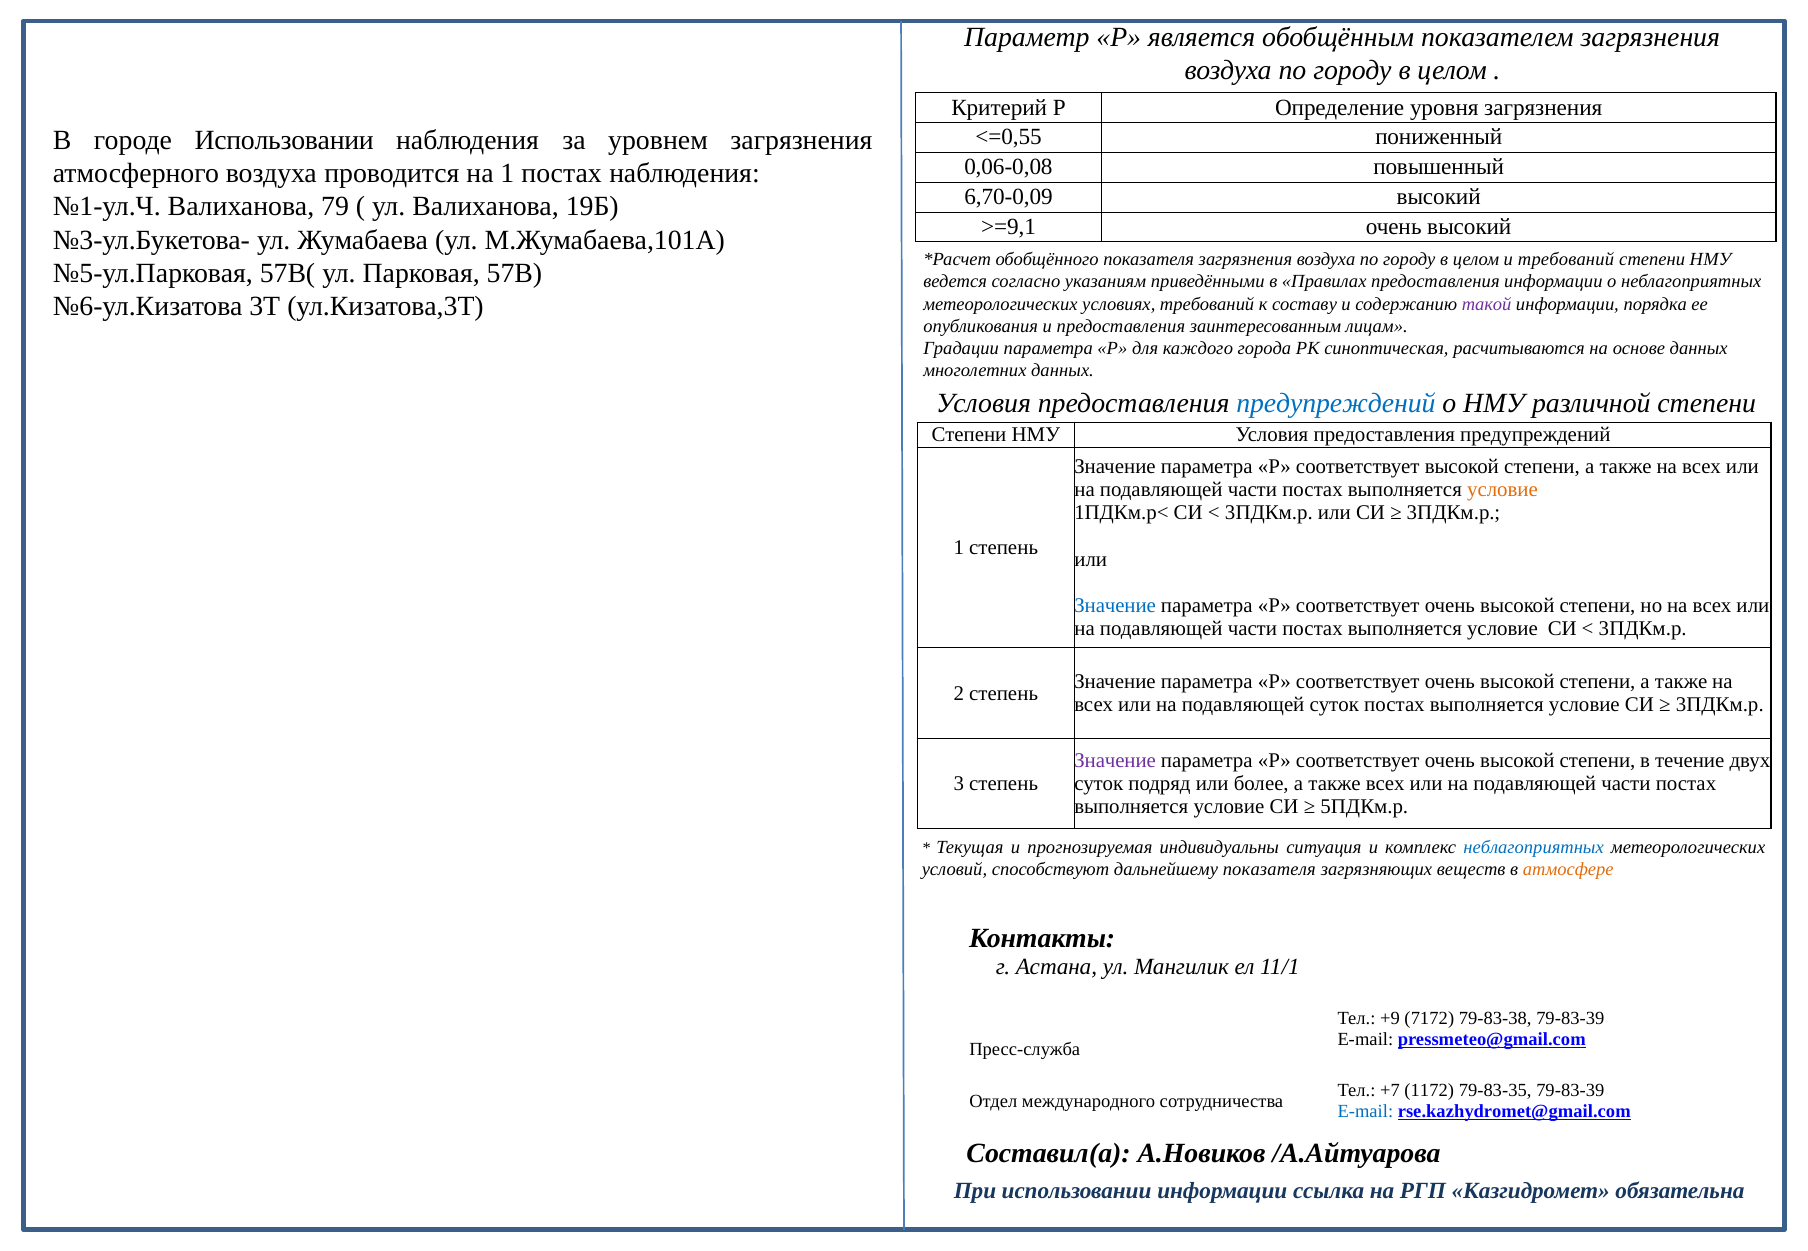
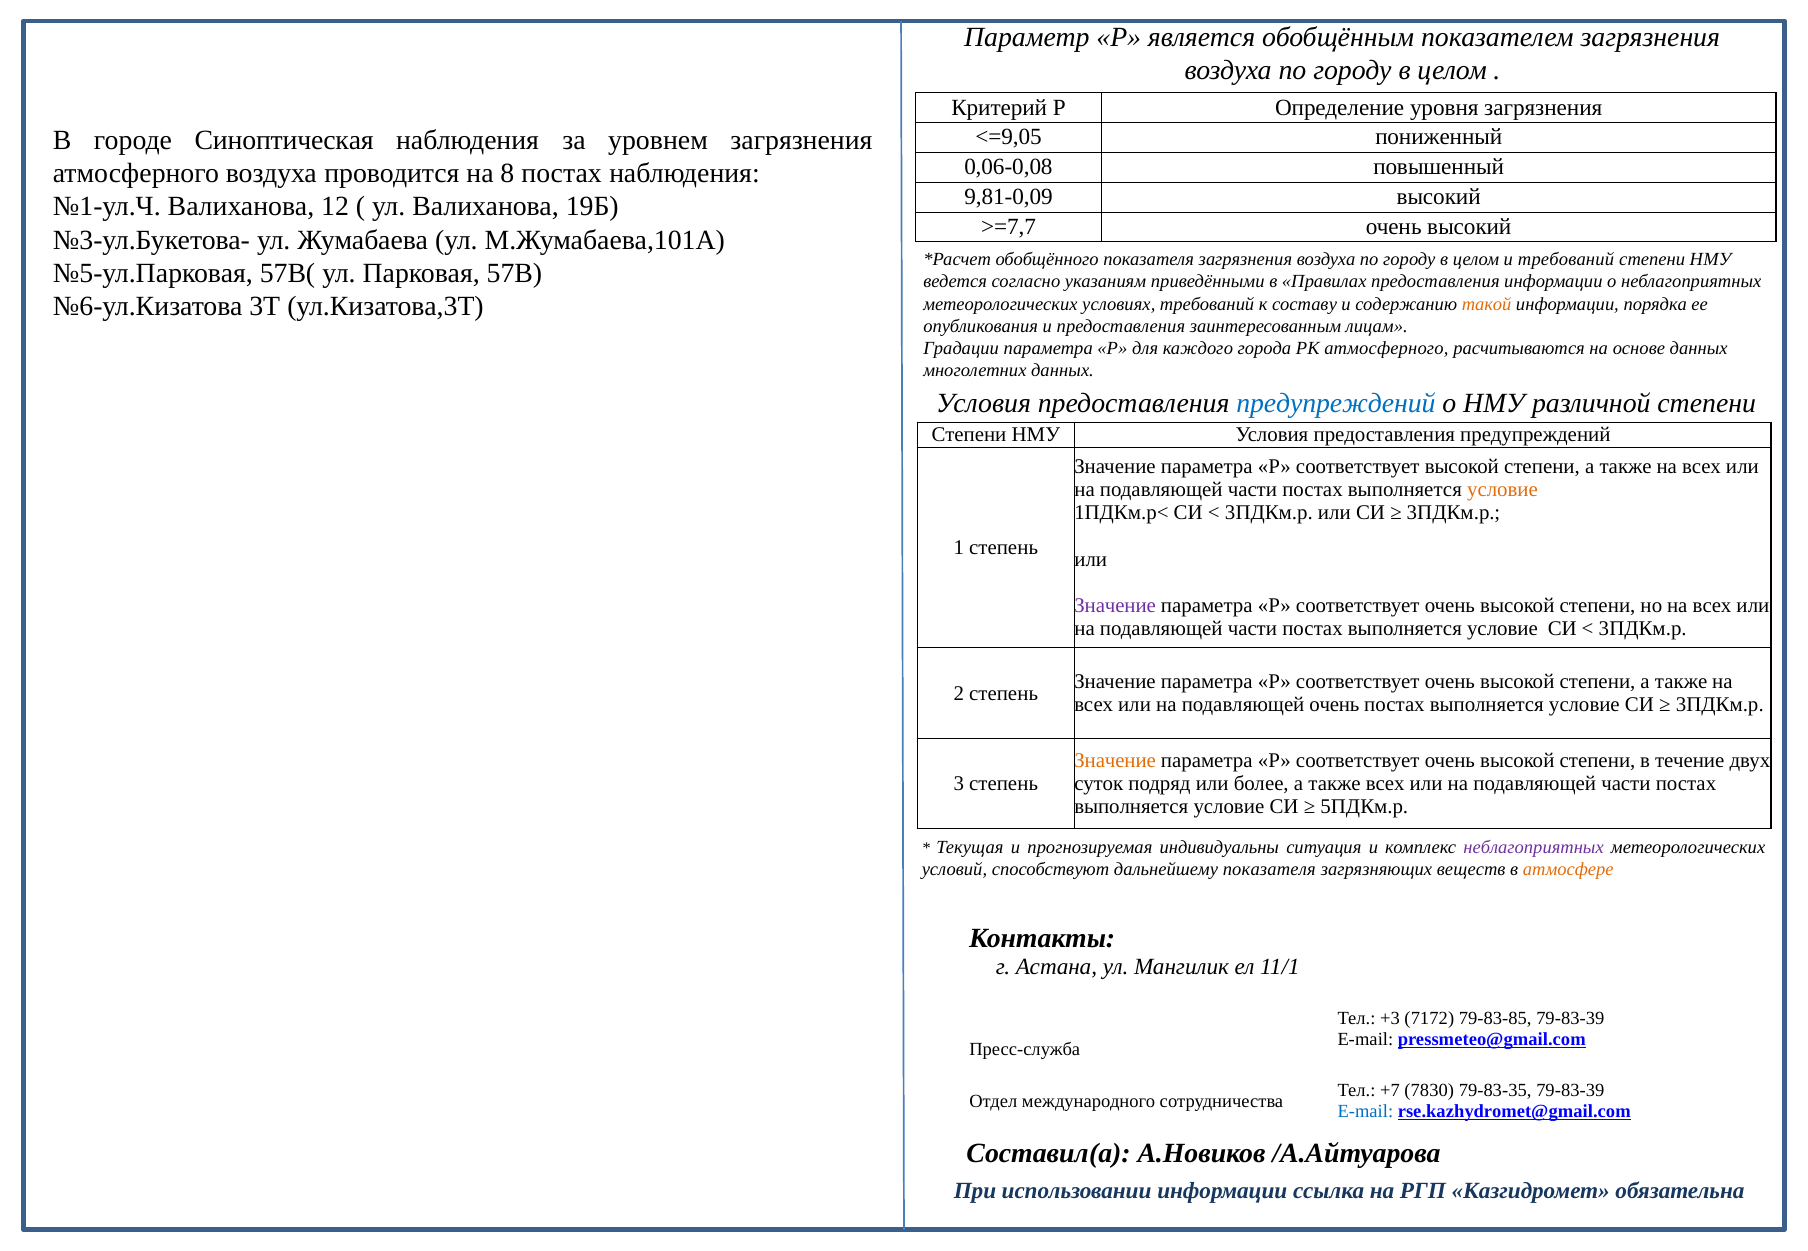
<=0,55: <=0,55 -> <=9,05
городе Использовании: Использовании -> Синоптическая
на 1: 1 -> 8
6,70-0,09: 6,70-0,09 -> 9,81-0,09
79: 79 -> 12
>=9,1: >=9,1 -> >=7,7
такой colour: purple -> orange
РК синоптическая: синоптическая -> атмосферного
Значение at (1115, 606) colour: blue -> purple
подавляющей суток: суток -> очень
Значение at (1115, 761) colour: purple -> orange
неблагоприятных at (1534, 848) colour: blue -> purple
+9: +9 -> +3
79-83-38: 79-83-38 -> 79-83-85
1172: 1172 -> 7830
